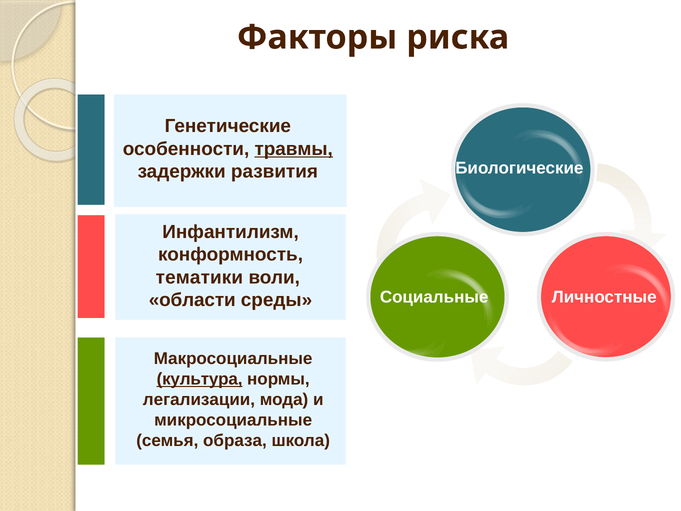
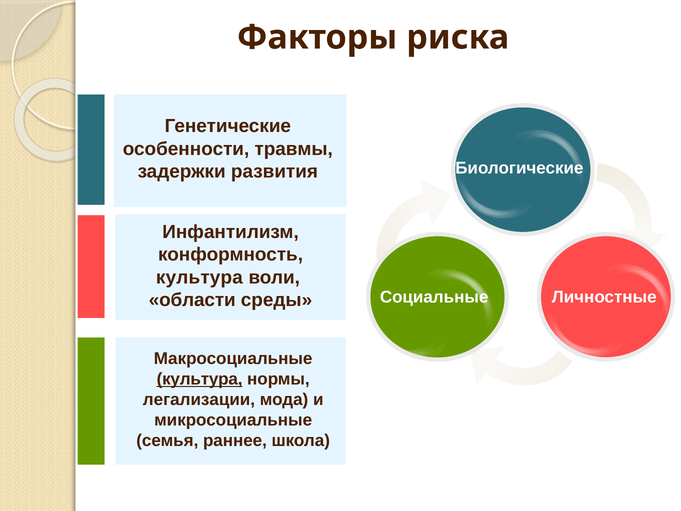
травмы underline: present -> none
тематики at (199, 277): тематики -> культура
образа: образа -> раннее
